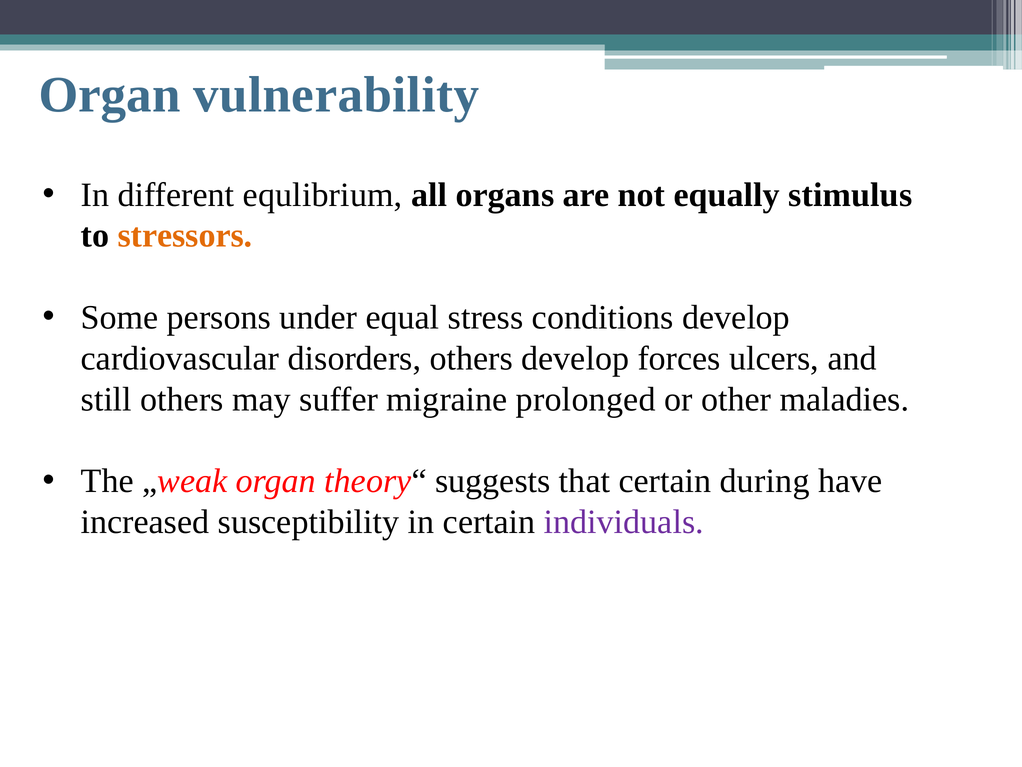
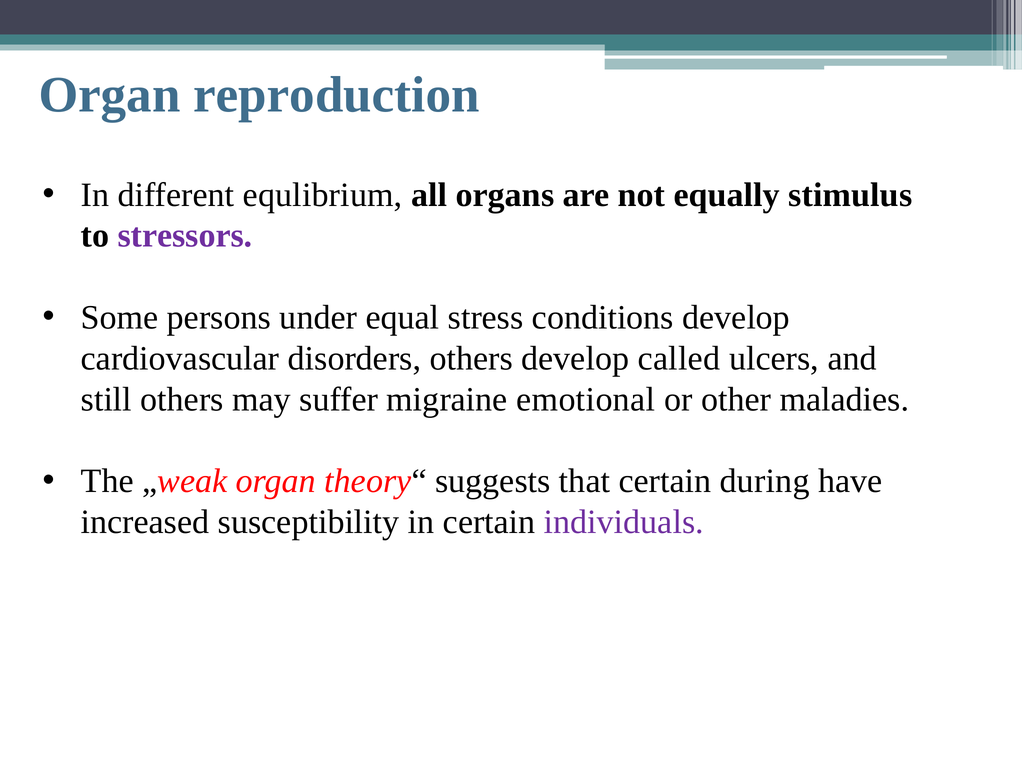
vulnerability: vulnerability -> reproduction
stressors colour: orange -> purple
forces: forces -> called
prolonged: prolonged -> emotional
